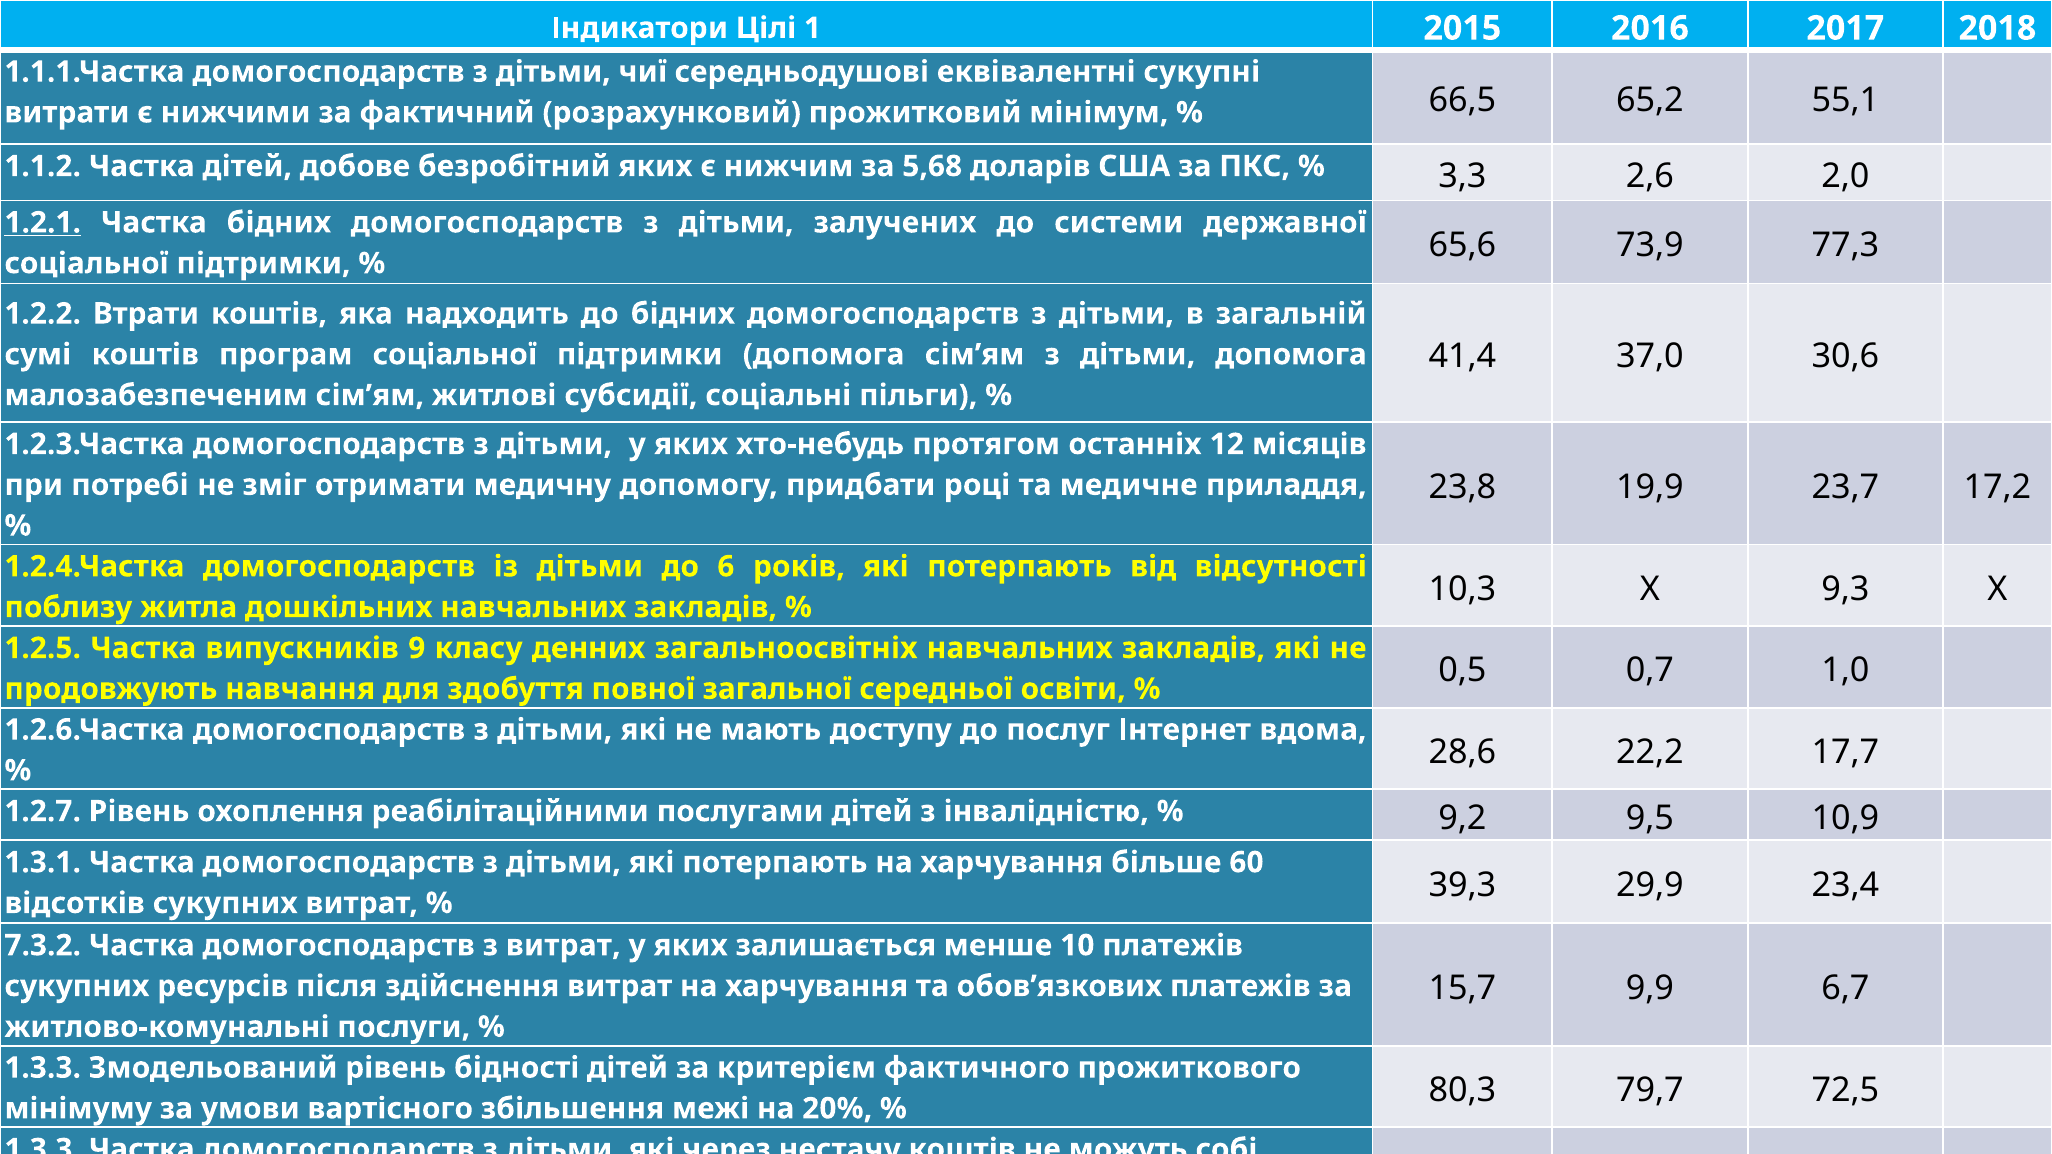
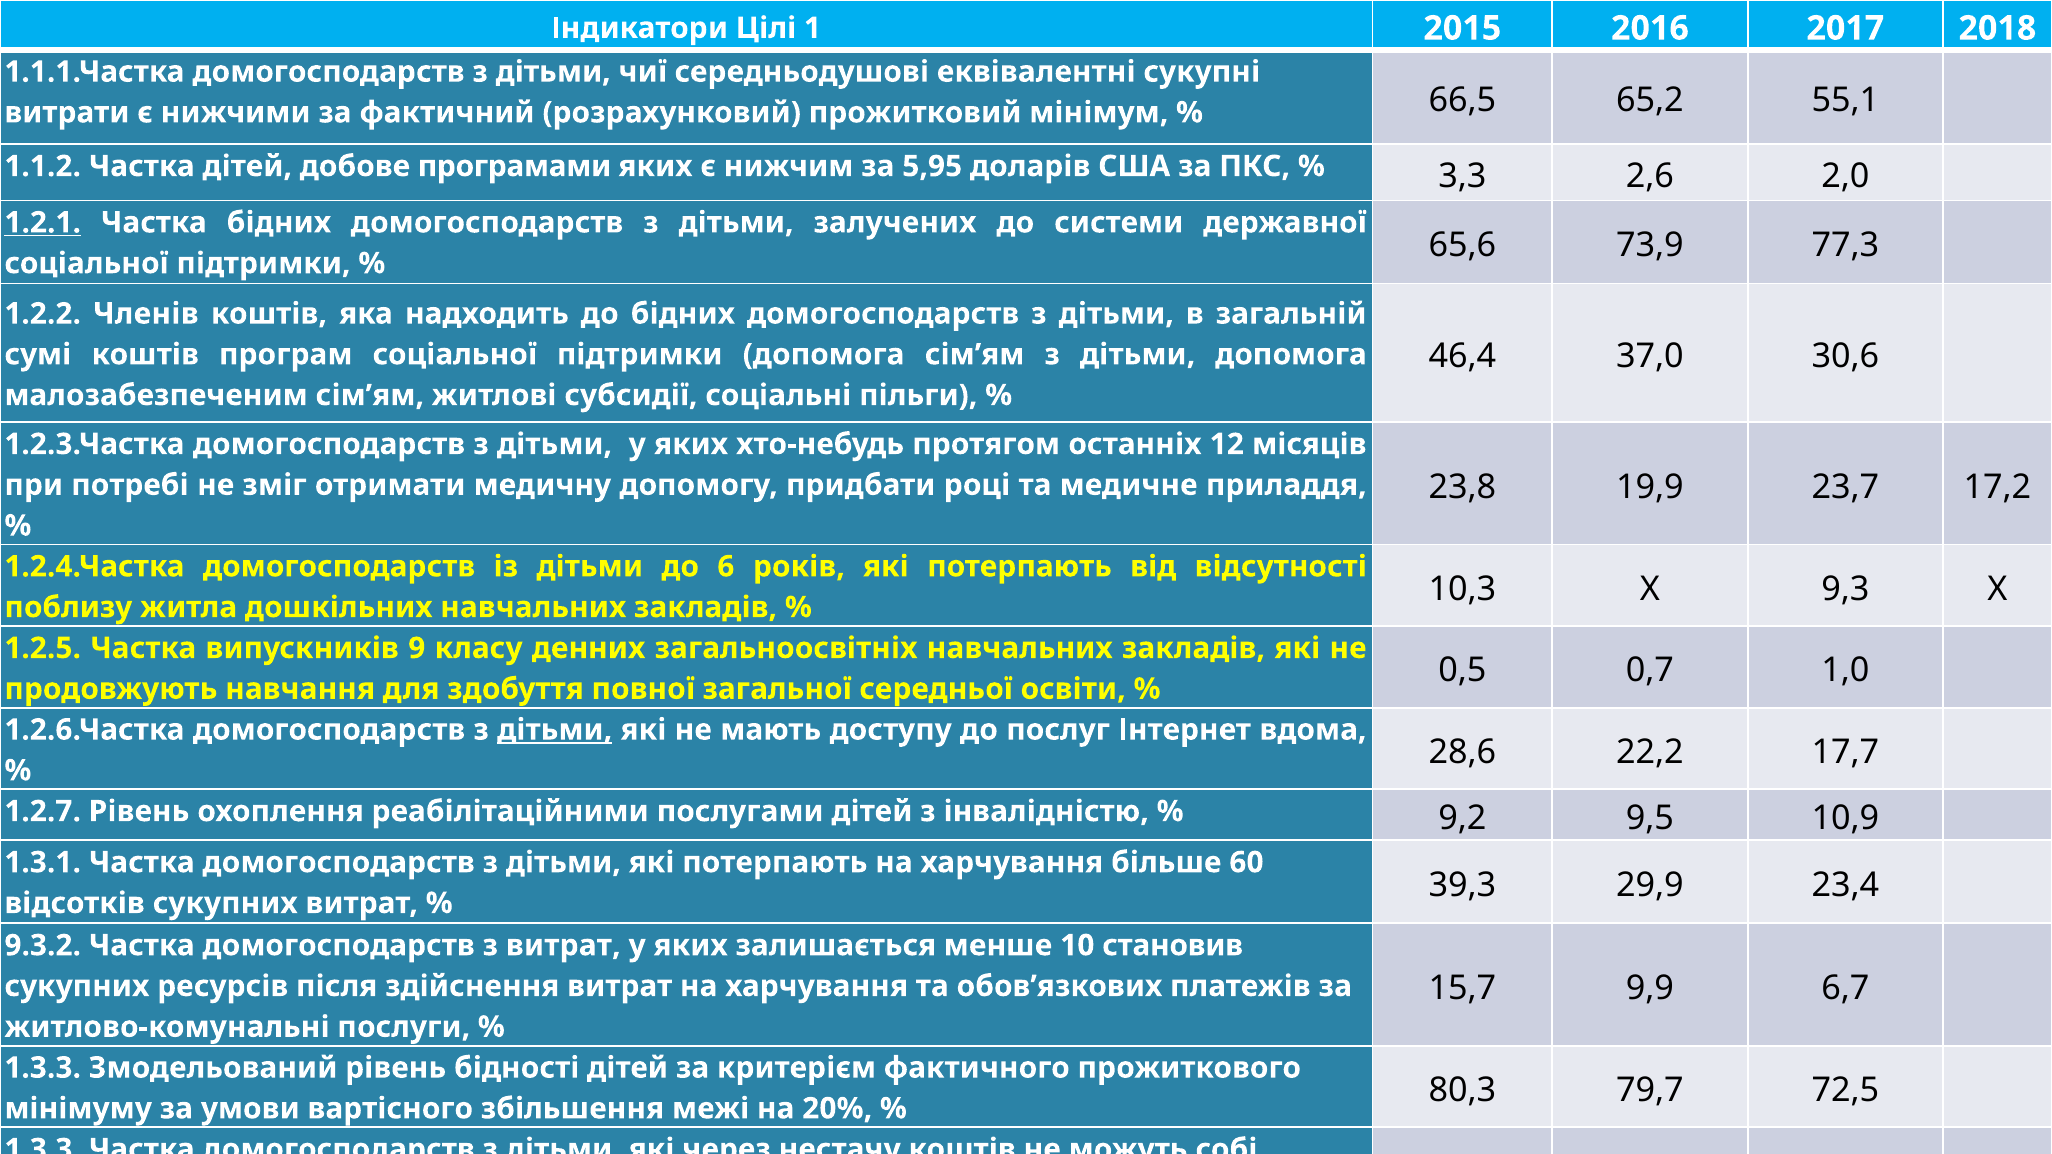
безробітний: безробітний -> програмами
5,68: 5,68 -> 5,95
Втрати: Втрати -> Членів
41,4: 41,4 -> 46,4
дітьми at (555, 730) underline: none -> present
7.3.2: 7.3.2 -> 9.3.2
10 платежів: платежів -> становив
